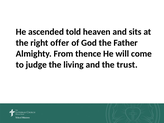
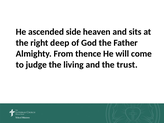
told: told -> side
offer: offer -> deep
